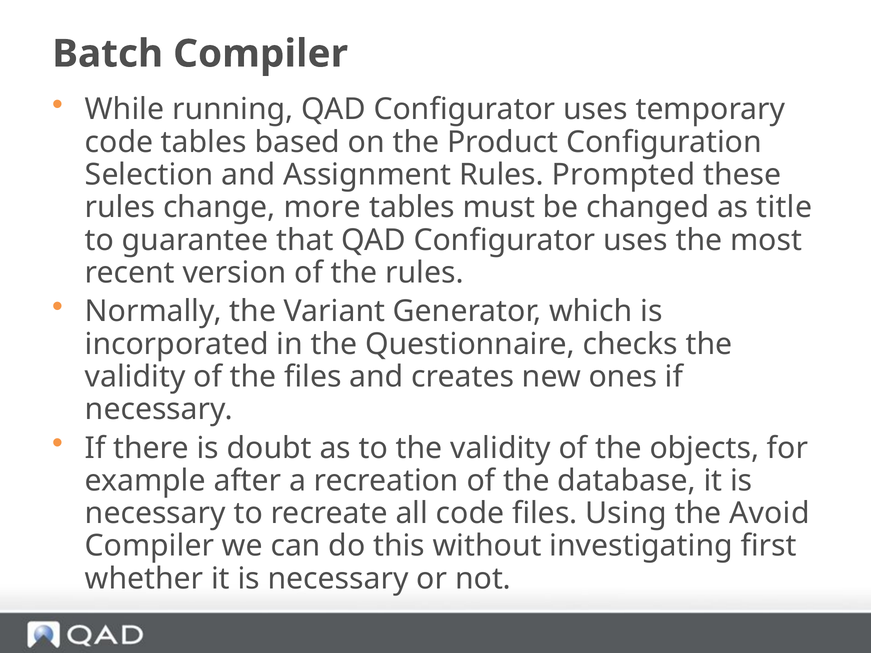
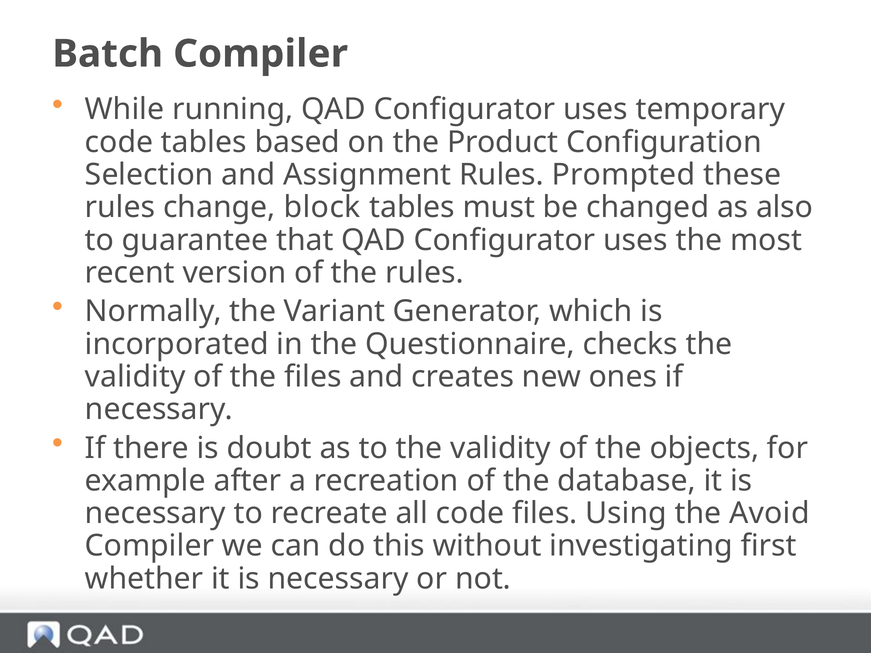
more: more -> block
title: title -> also
